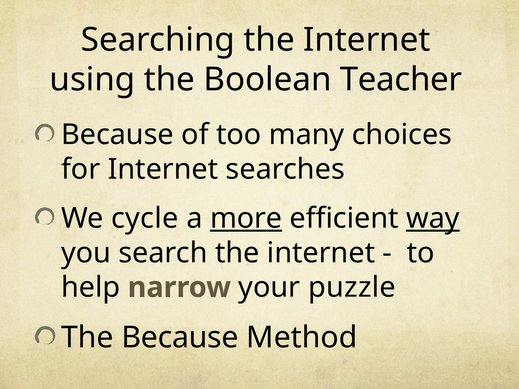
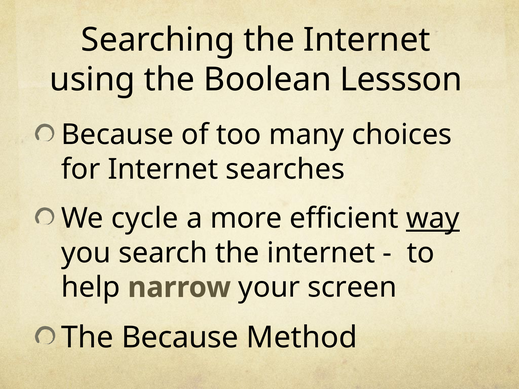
Teacher: Teacher -> Lessson
more underline: present -> none
puzzle: puzzle -> screen
